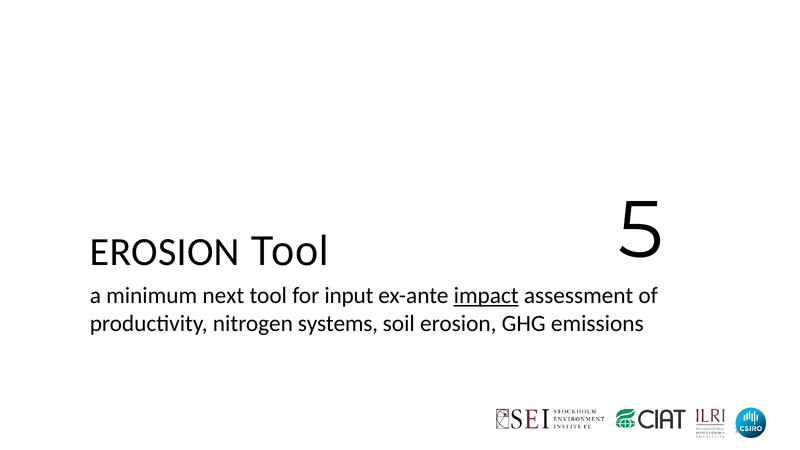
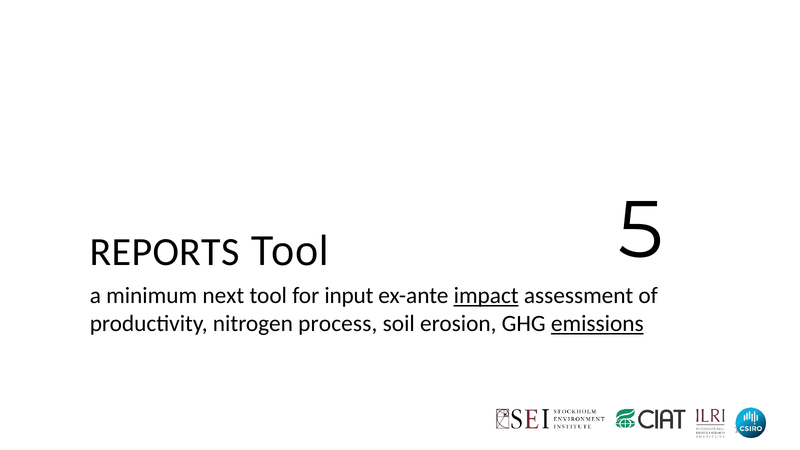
EROSION at (165, 252): EROSION -> REPORTS
systems: systems -> process
emissions underline: none -> present
